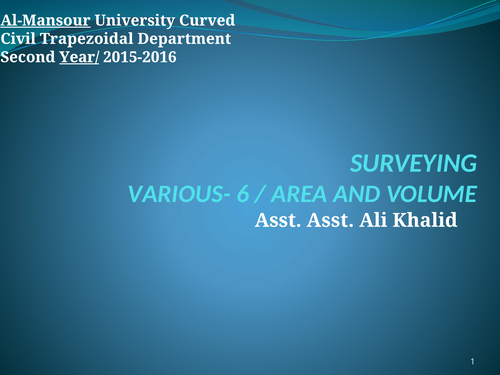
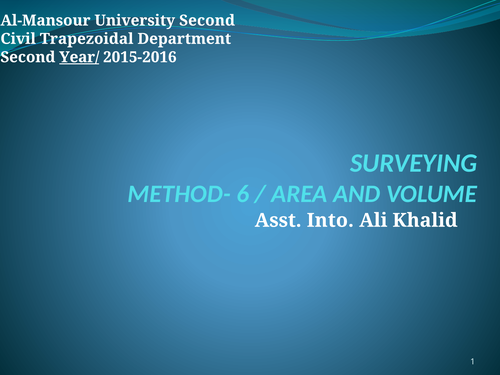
Al-Mansour underline: present -> none
University Curved: Curved -> Second
VARIOUS-: VARIOUS- -> METHOD-
Asst Asst: Asst -> Into
